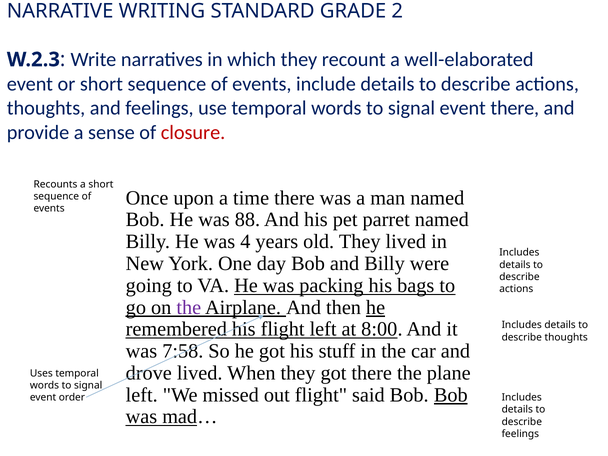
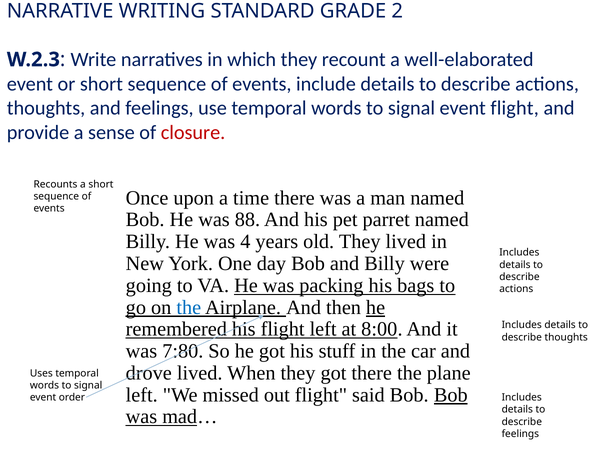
event there: there -> flight
the at (189, 307) colour: purple -> blue
7:58: 7:58 -> 7:80
